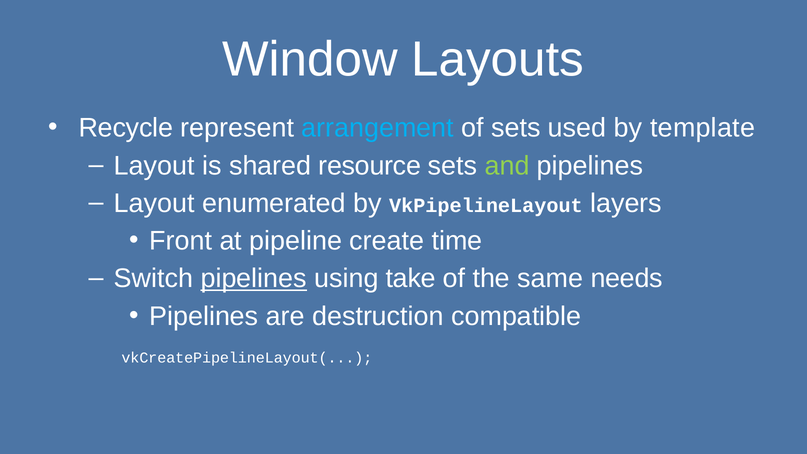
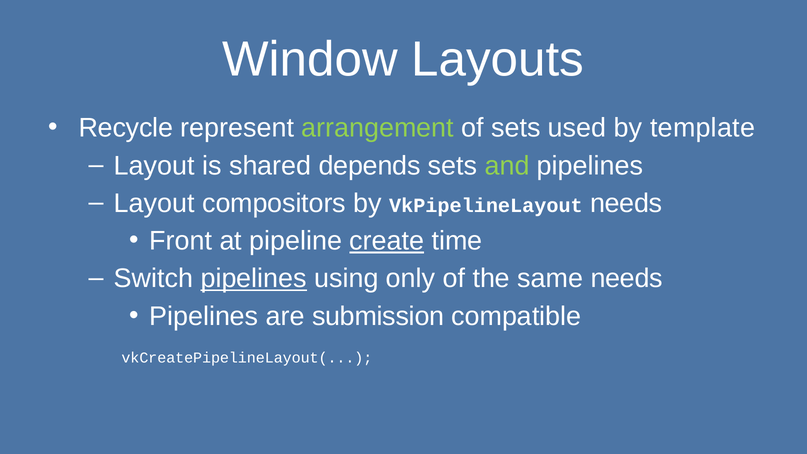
arrangement colour: light blue -> light green
resource: resource -> depends
enumerated: enumerated -> compositors
VkPipelineLayout layers: layers -> needs
create underline: none -> present
take: take -> only
destruction: destruction -> submission
